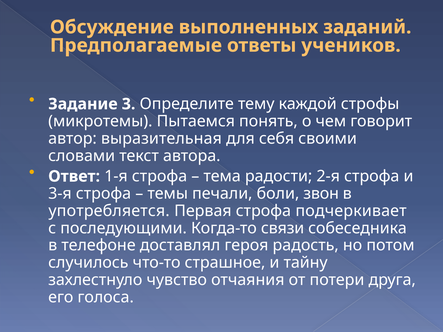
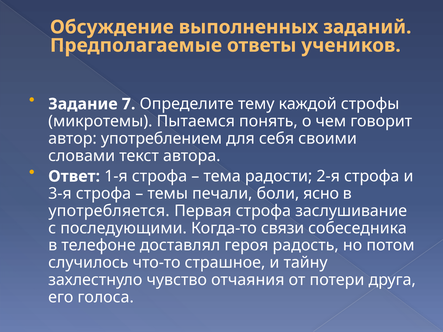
3: 3 -> 7
выразительная: выразительная -> употреблением
звон: звон -> ясно
подчеркивает: подчеркивает -> заслушивание
